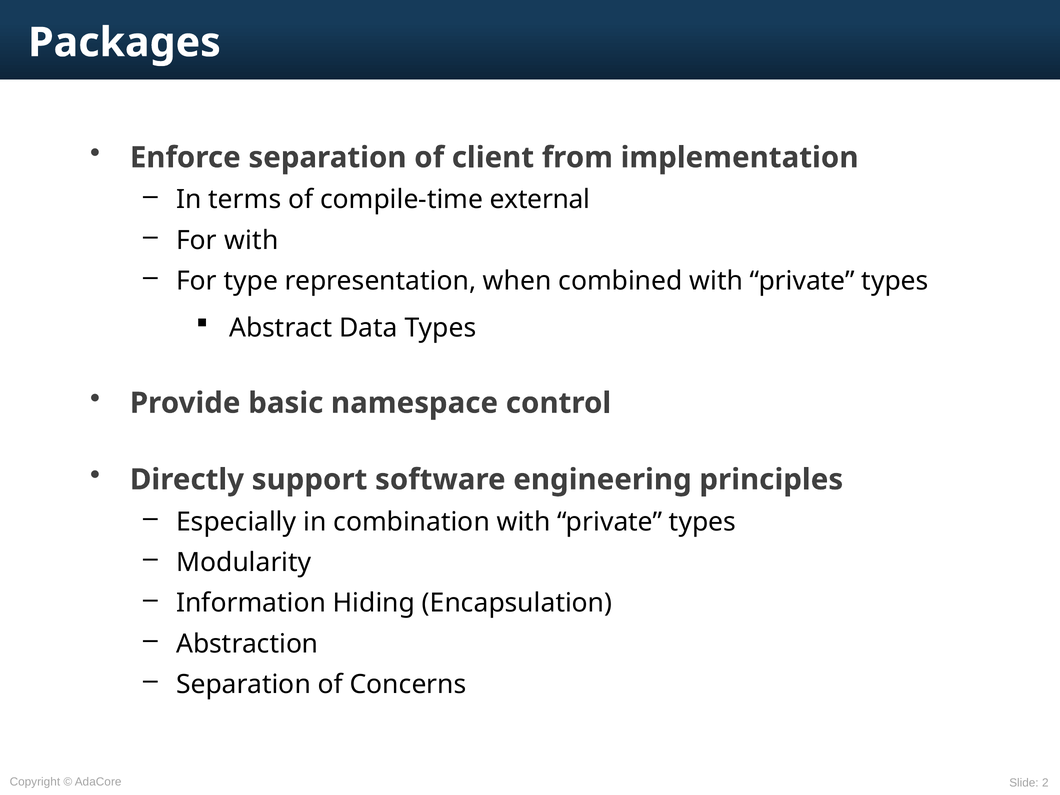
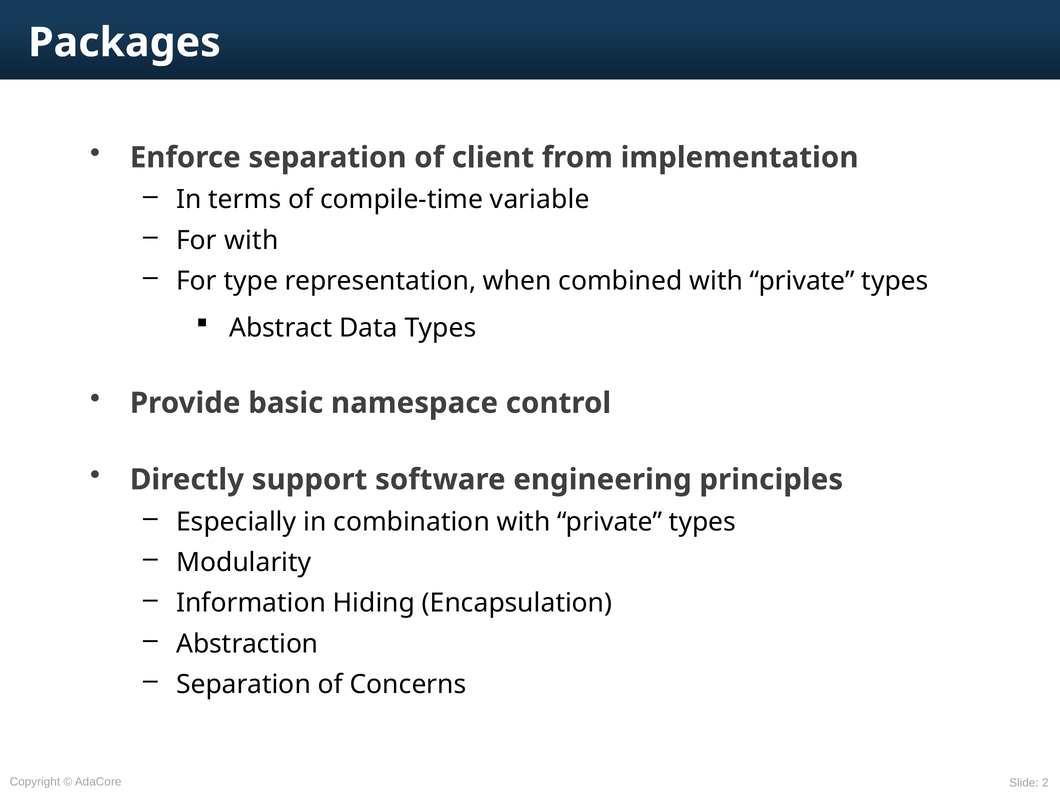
external: external -> variable
